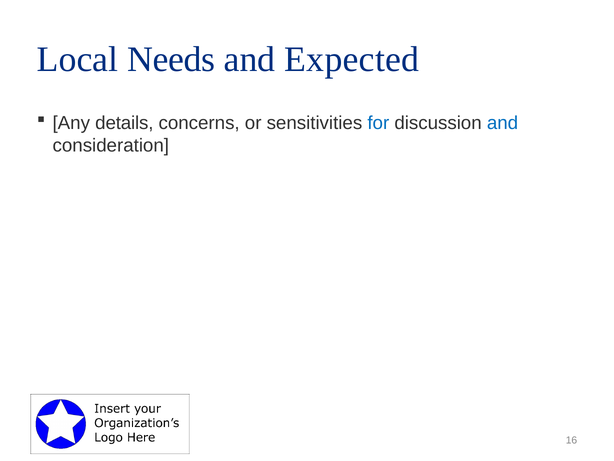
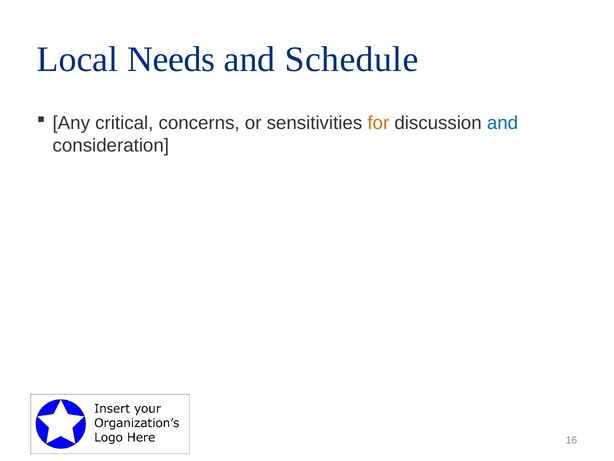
Expected: Expected -> Schedule
details: details -> critical
for colour: blue -> orange
